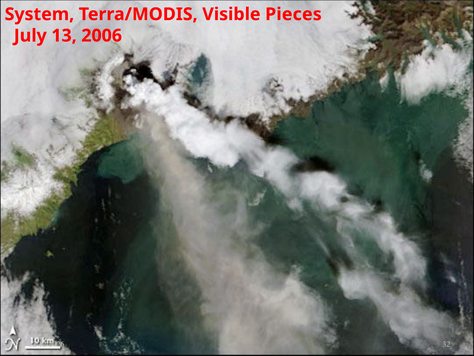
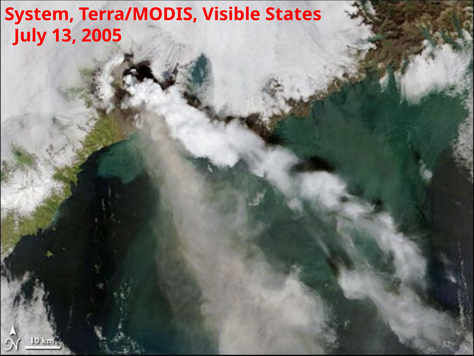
Pieces: Pieces -> States
2006: 2006 -> 2005
